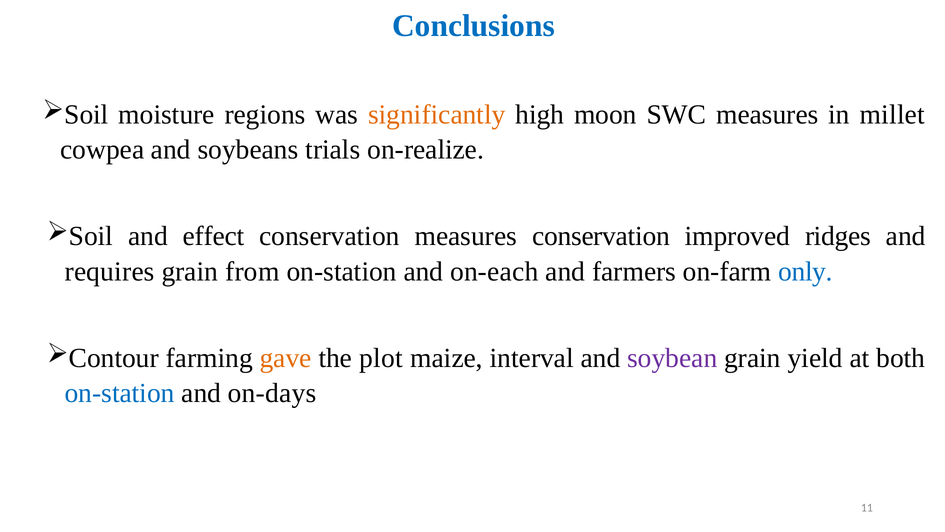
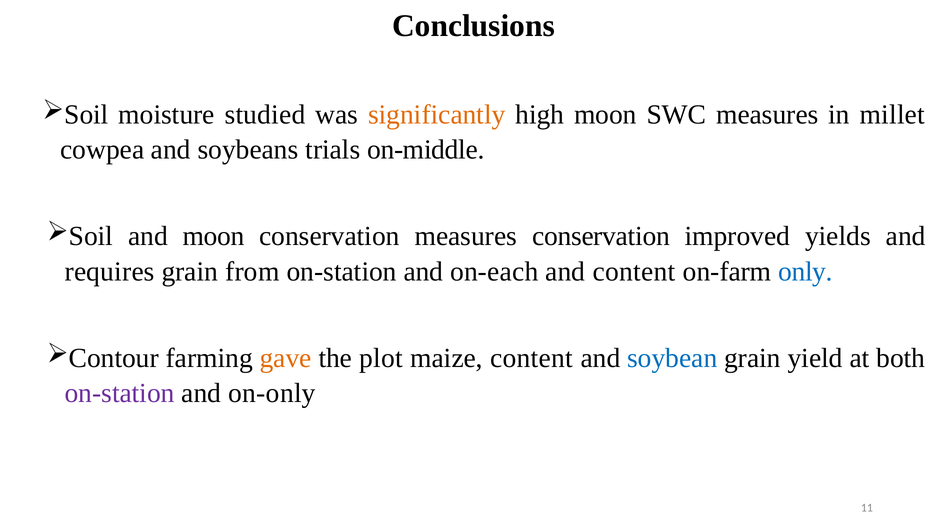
Conclusions colour: blue -> black
regions: regions -> studied
on-realize: on-realize -> on-middle
and effect: effect -> moon
ridges: ridges -> yields
and farmers: farmers -> content
maize interval: interval -> content
soybean colour: purple -> blue
on-station at (120, 393) colour: blue -> purple
on-days: on-days -> on-only
